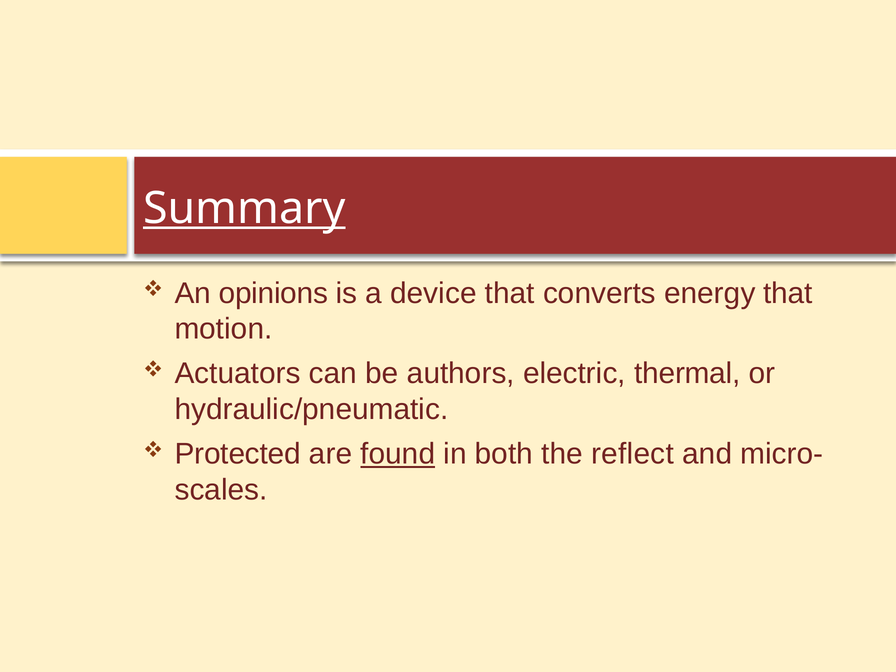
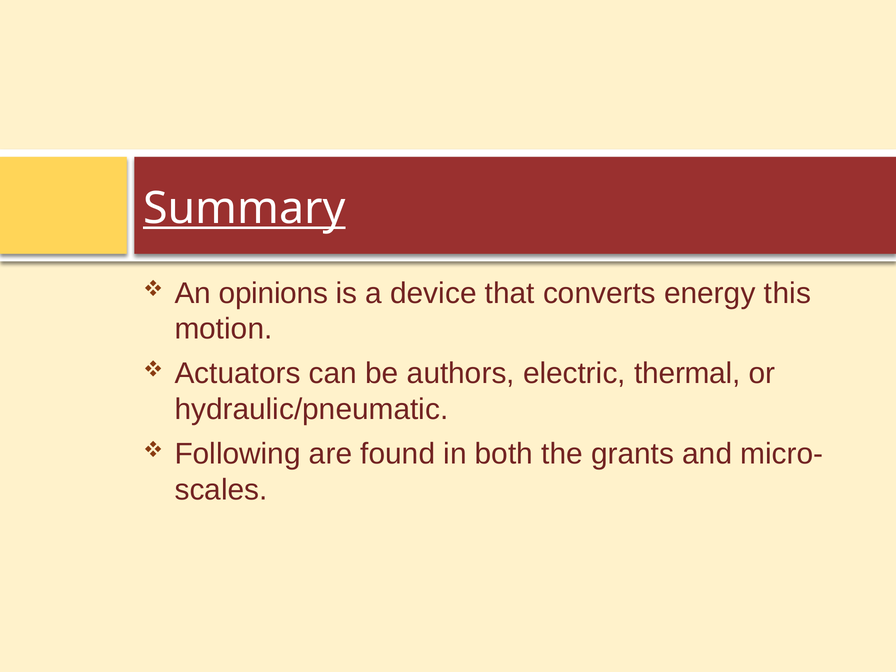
energy that: that -> this
Protected: Protected -> Following
found underline: present -> none
reflect: reflect -> grants
